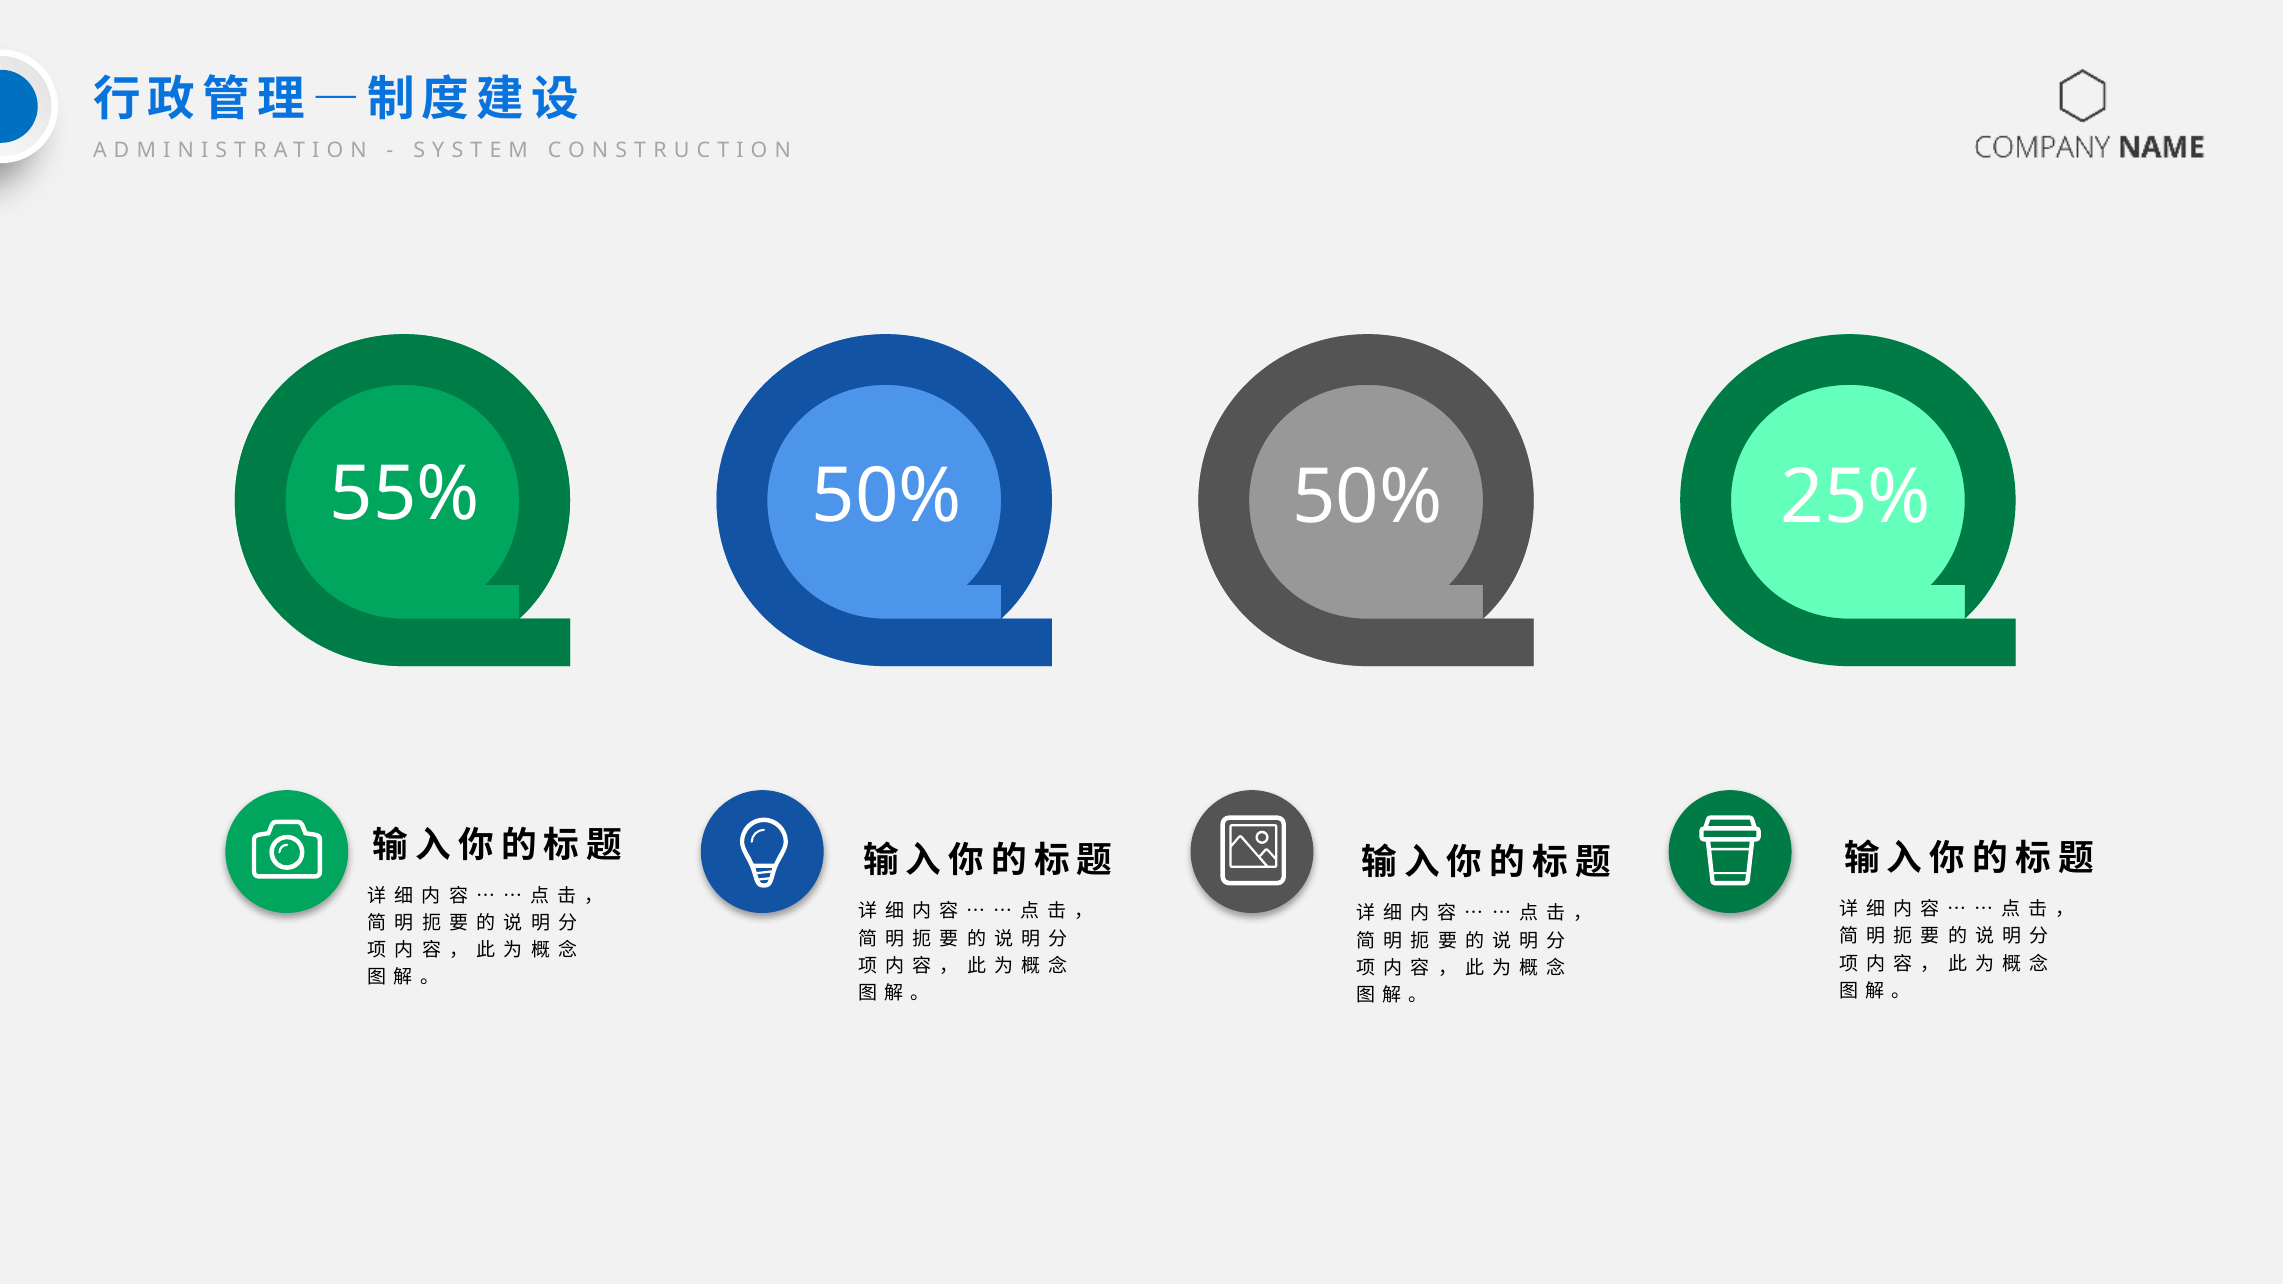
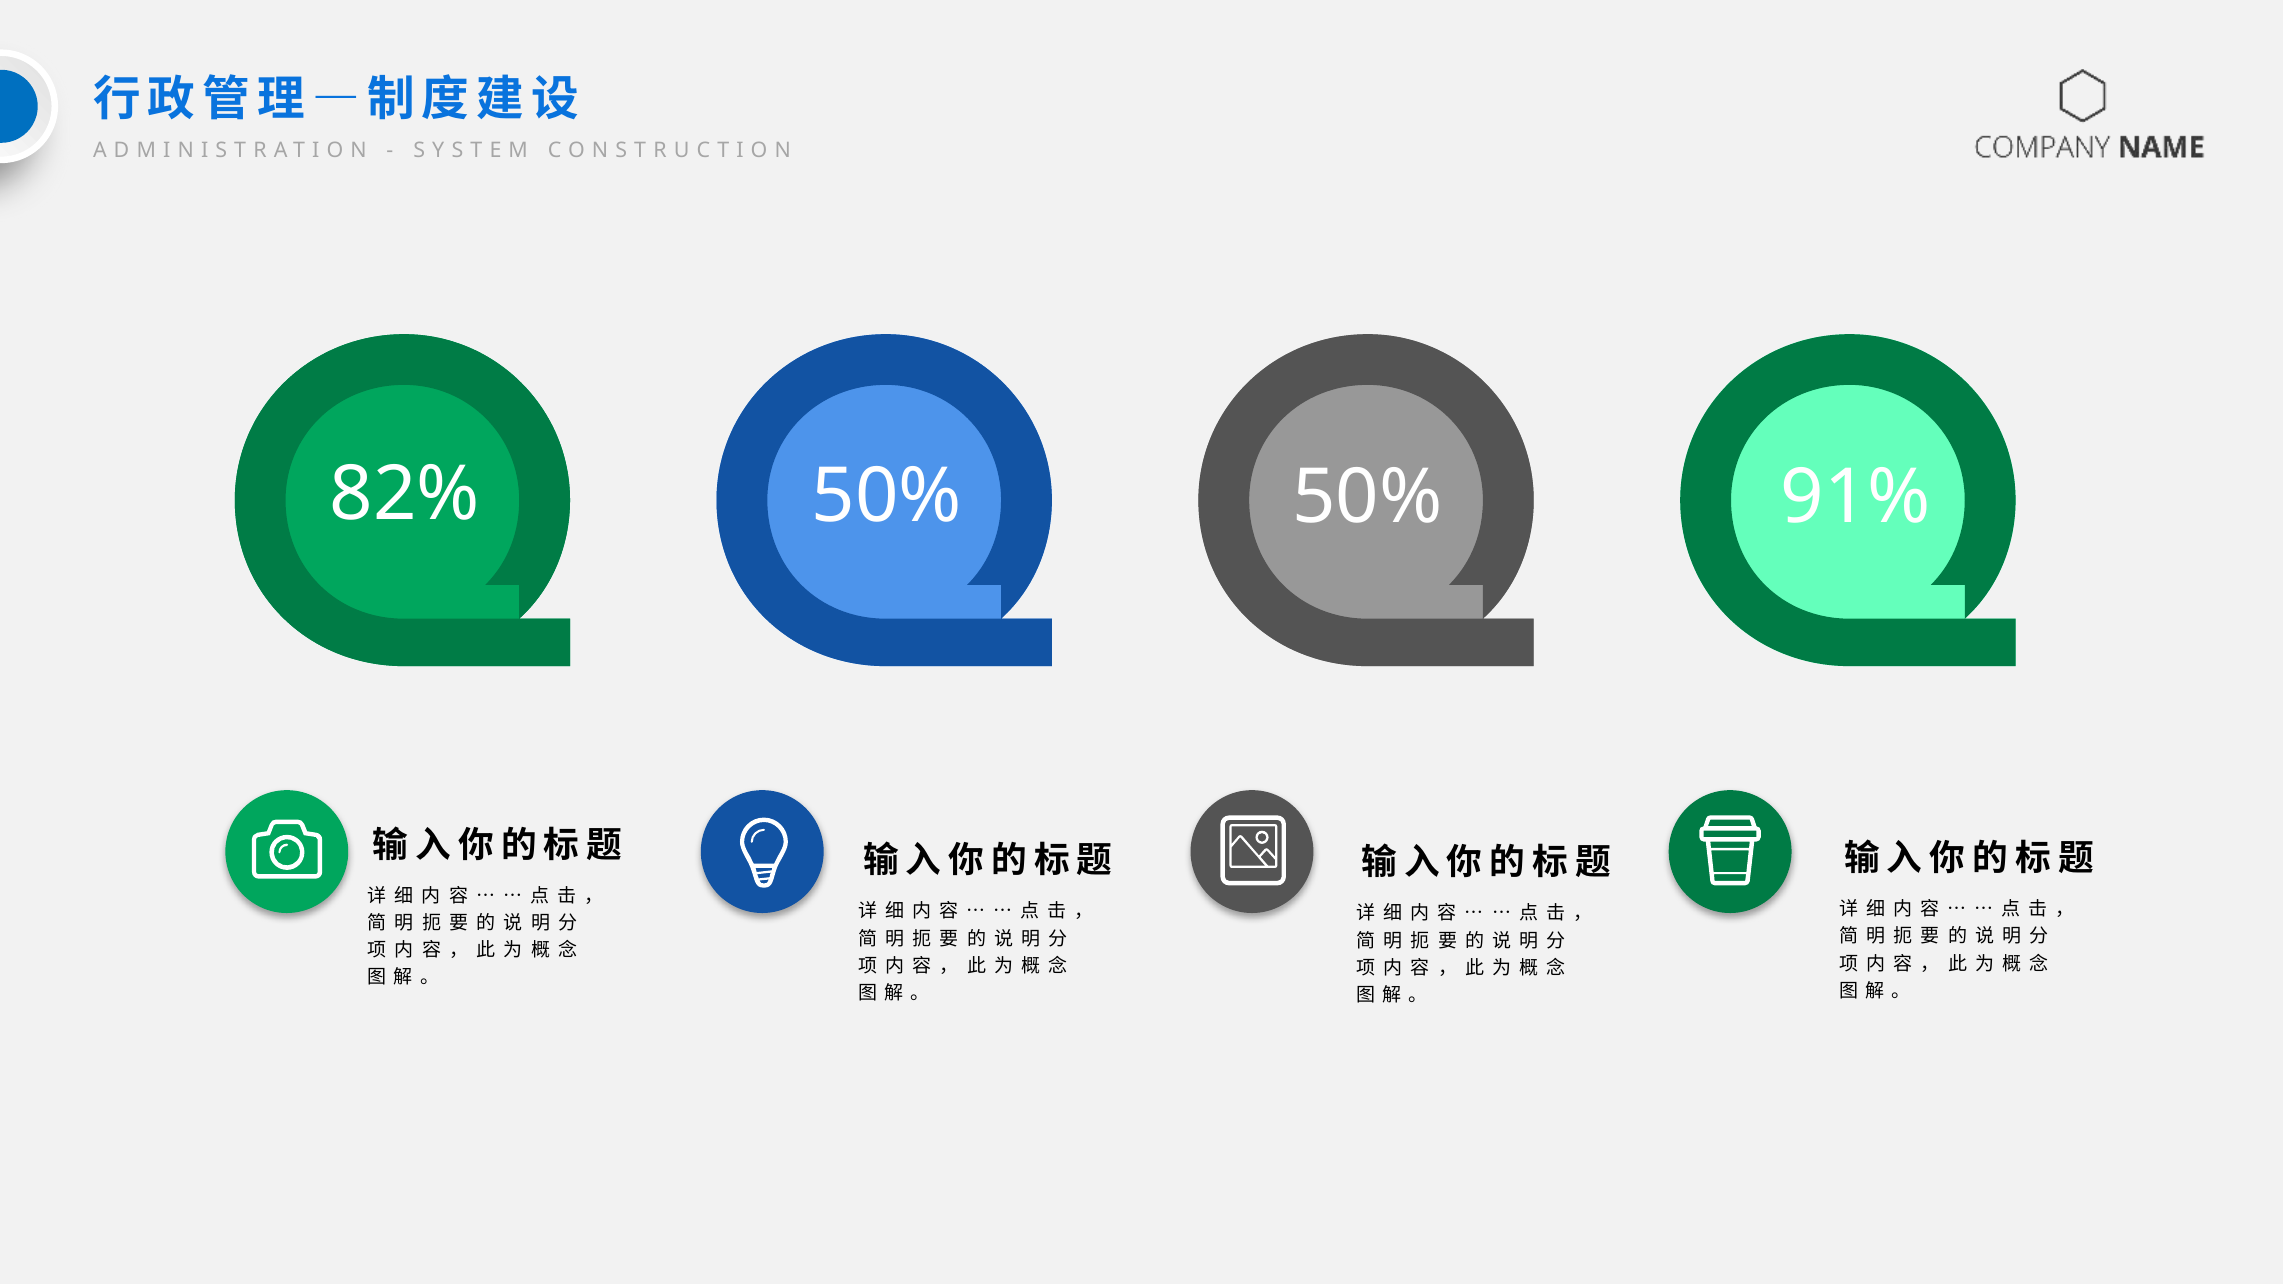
55%: 55% -> 82%
25%: 25% -> 91%
